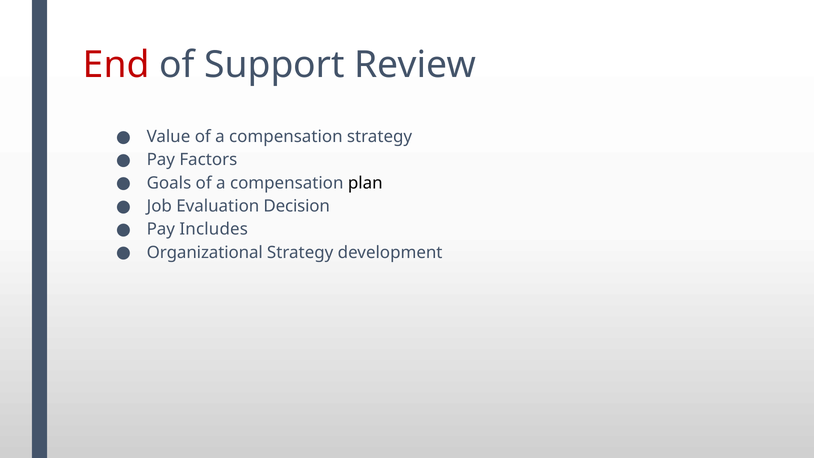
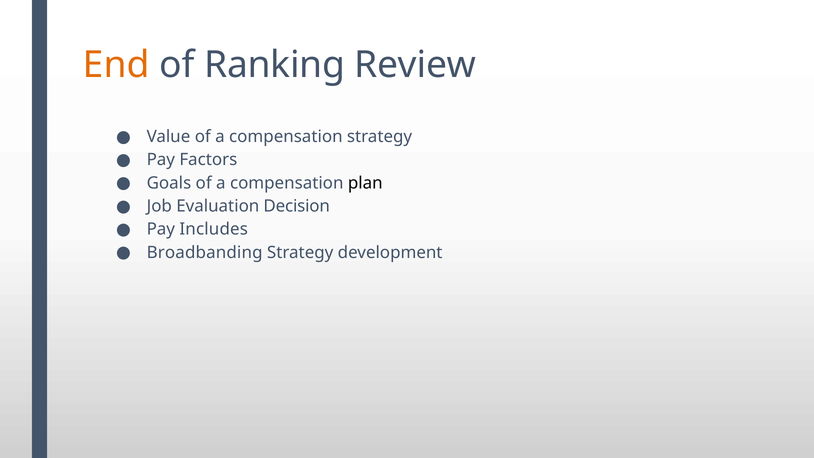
End colour: red -> orange
Support: Support -> Ranking
Organizational: Organizational -> Broadbanding
